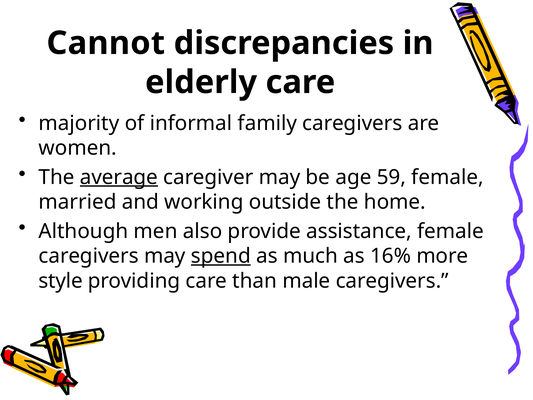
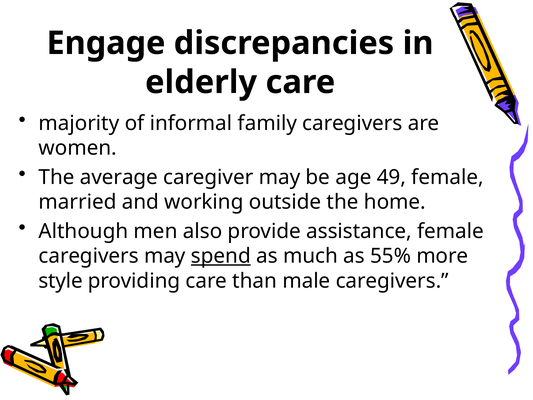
Cannot: Cannot -> Engage
average underline: present -> none
59: 59 -> 49
16%: 16% -> 55%
